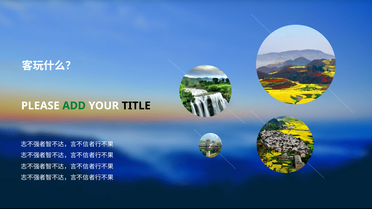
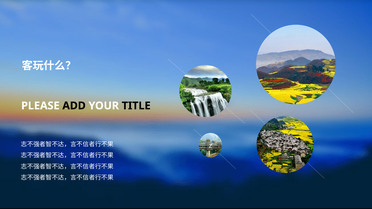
ADD colour: green -> black
